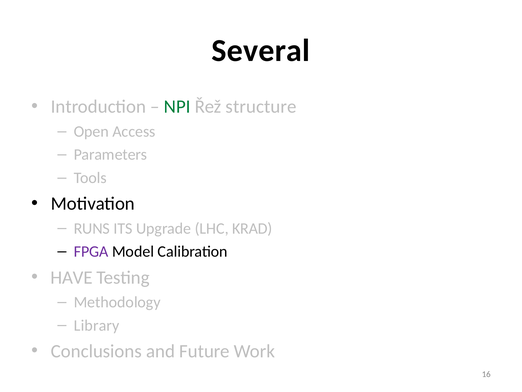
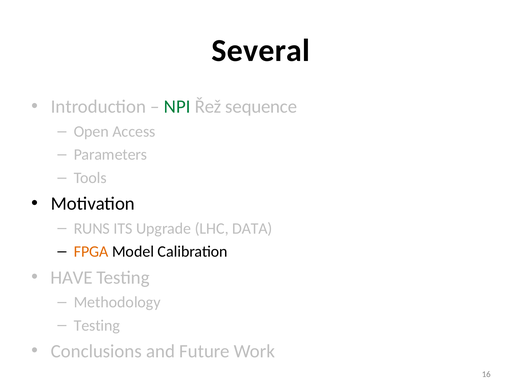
structure: structure -> sequence
KRAD: KRAD -> DATA
FPGA colour: purple -> orange
Library at (97, 325): Library -> Testing
